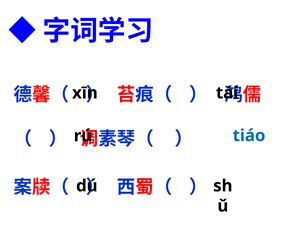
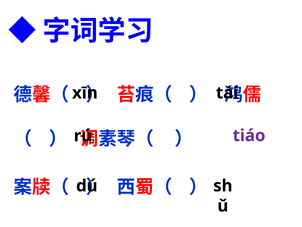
tiáo colour: blue -> purple
